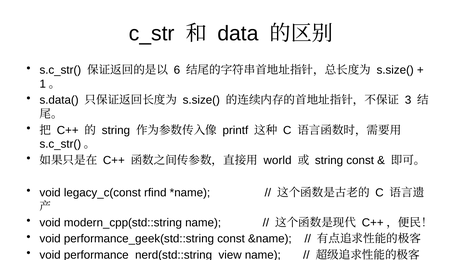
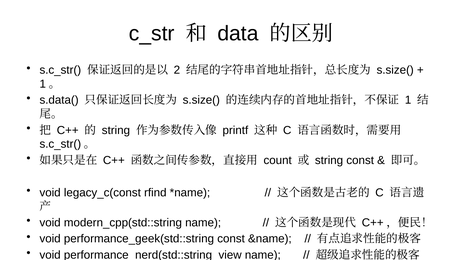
6: 6 -> 2
3: 3 -> 1
world: world -> count
